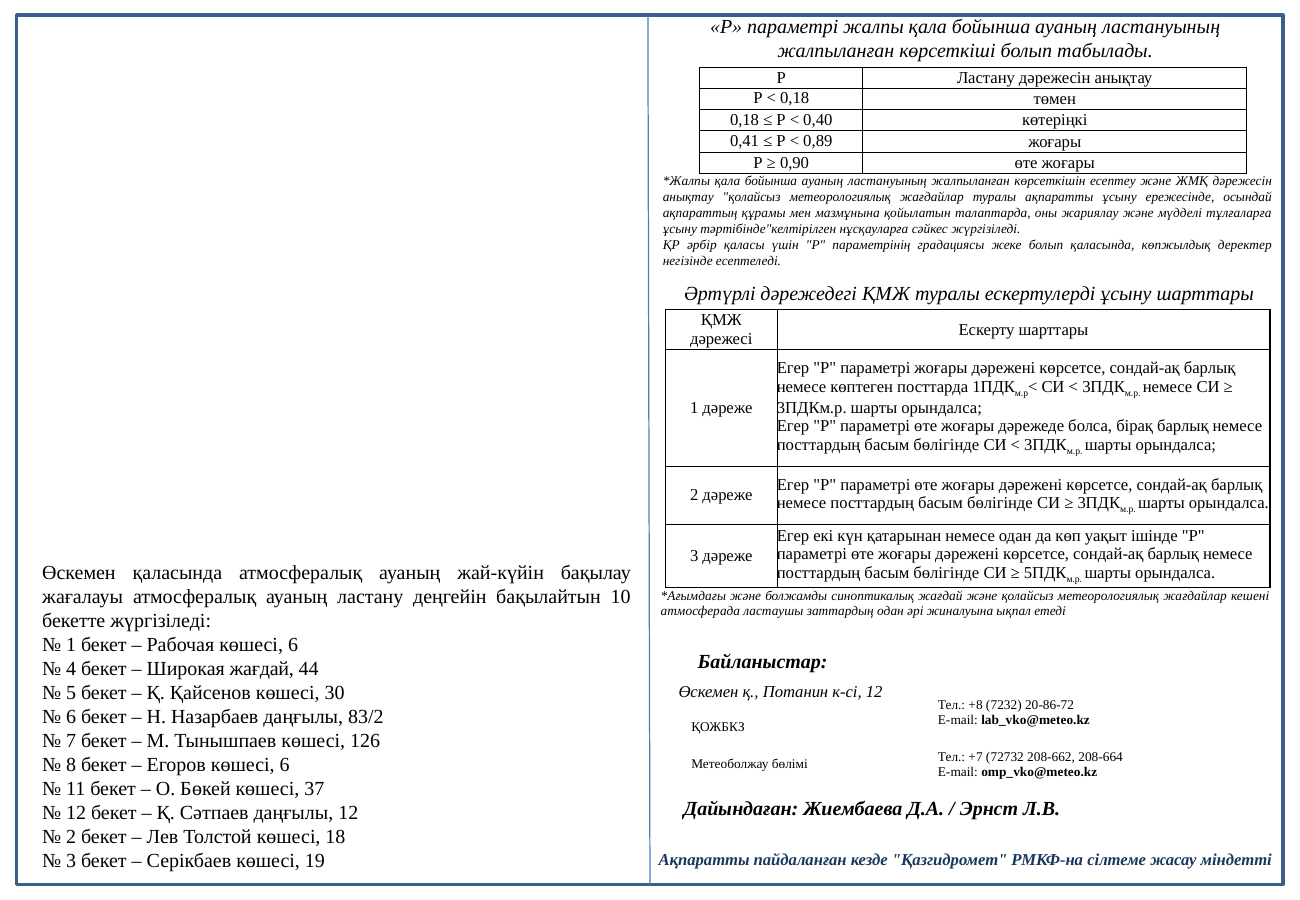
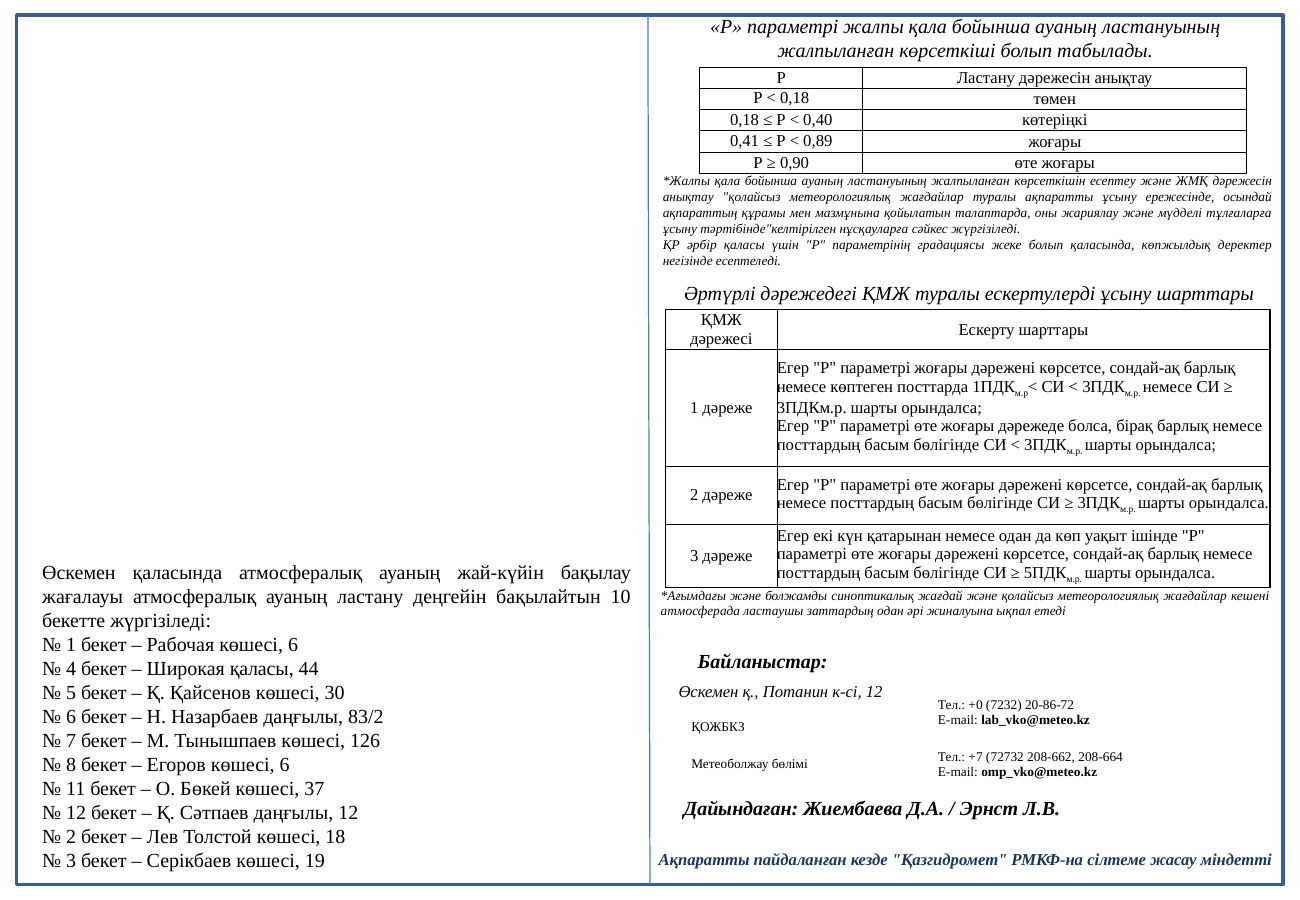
Широкая жағдай: жағдай -> қаласы
+8: +8 -> +0
